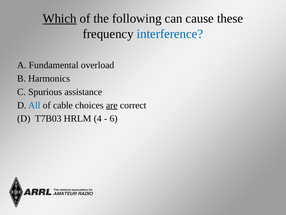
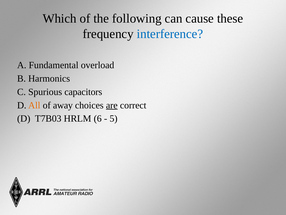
Which underline: present -> none
assistance: assistance -> capacitors
All colour: blue -> orange
cable: cable -> away
4: 4 -> 6
6: 6 -> 5
